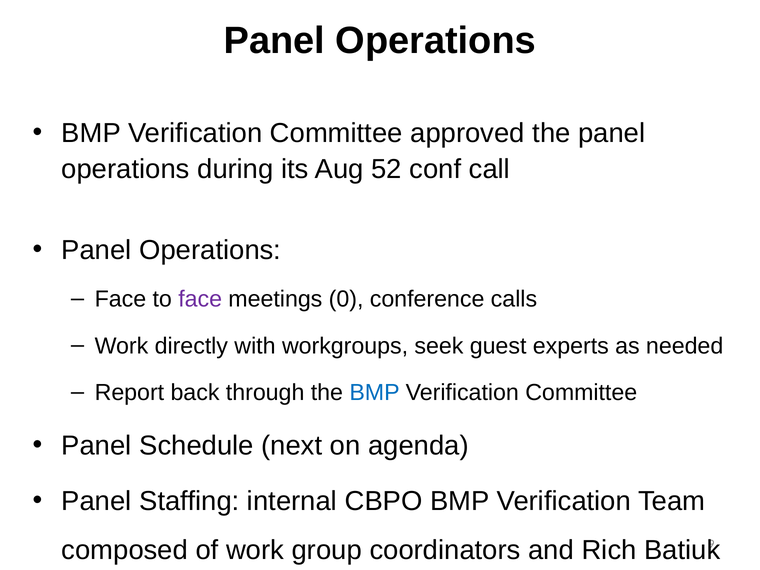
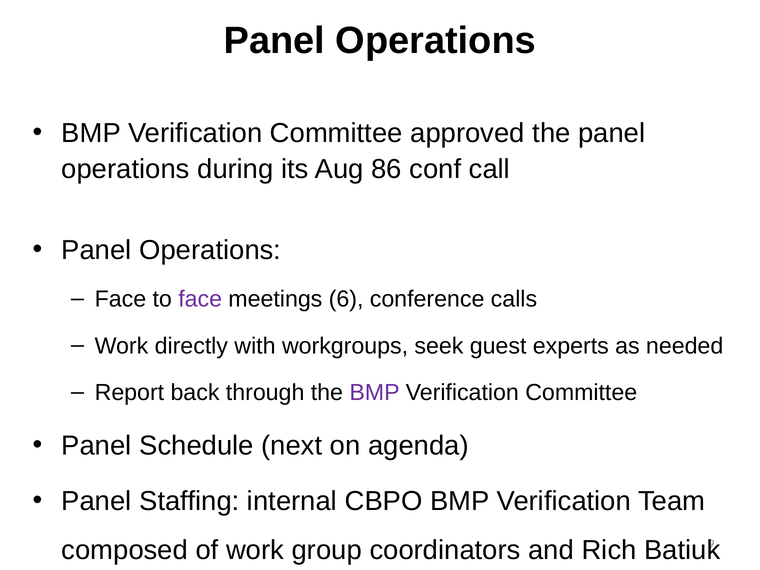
52: 52 -> 86
0: 0 -> 6
BMP at (375, 393) colour: blue -> purple
